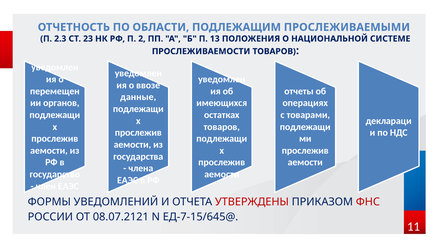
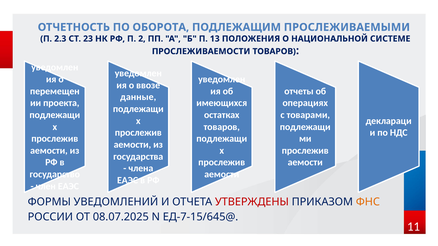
ОБЛАСТИ: ОБЛАСТИ -> ОБОРОТА
органов: органов -> проекта
ФНС colour: red -> orange
08.07.2121: 08.07.2121 -> 08.07.2025
